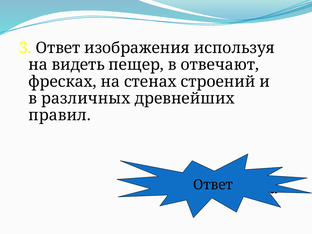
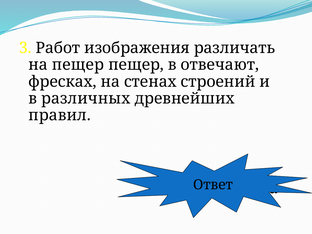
3 Ответ: Ответ -> Работ
используя: используя -> различать
на видеть: видеть -> пещер
